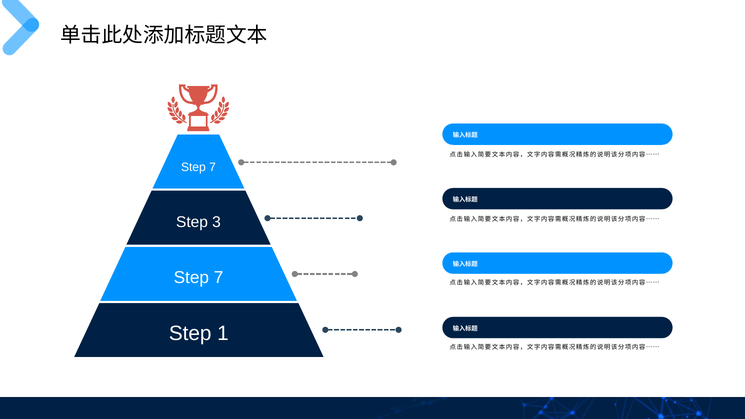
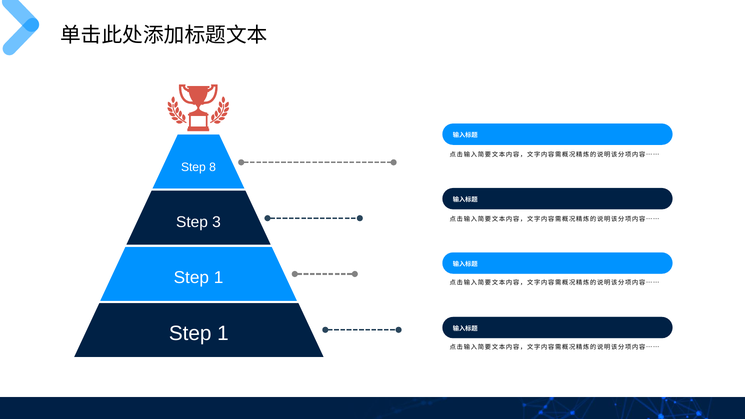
7 at (213, 167): 7 -> 8
7 at (219, 278): 7 -> 1
